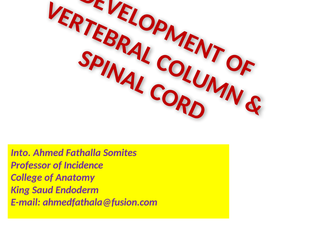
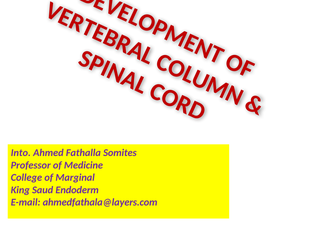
Incidence: Incidence -> Medicine
Anatomy: Anatomy -> Marginal
ahmedfathala@fusion.com: ahmedfathala@fusion.com -> ahmedfathala@layers.com
